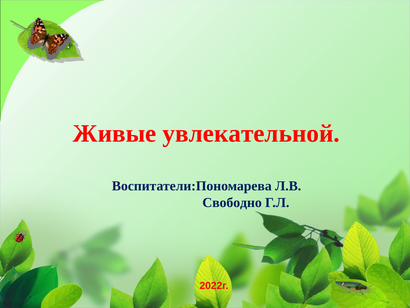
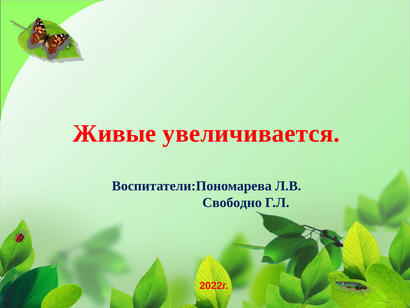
увлекательной: увлекательной -> увеличивается
